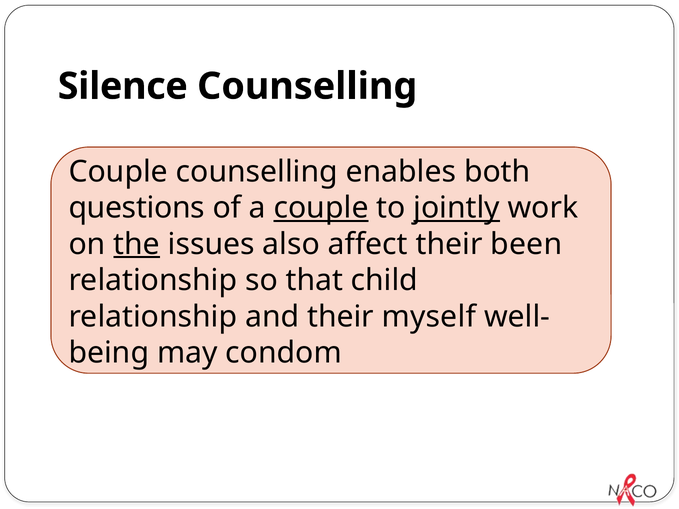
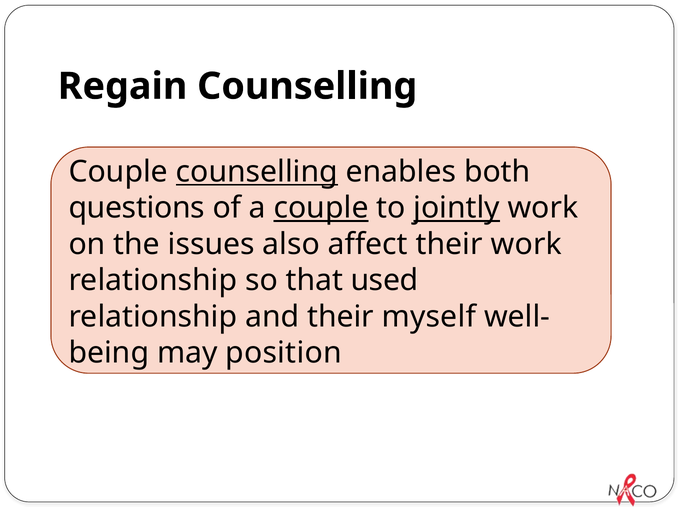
Silence: Silence -> Regain
counselling at (257, 172) underline: none -> present
the underline: present -> none
their been: been -> work
child: child -> used
condom: condom -> position
